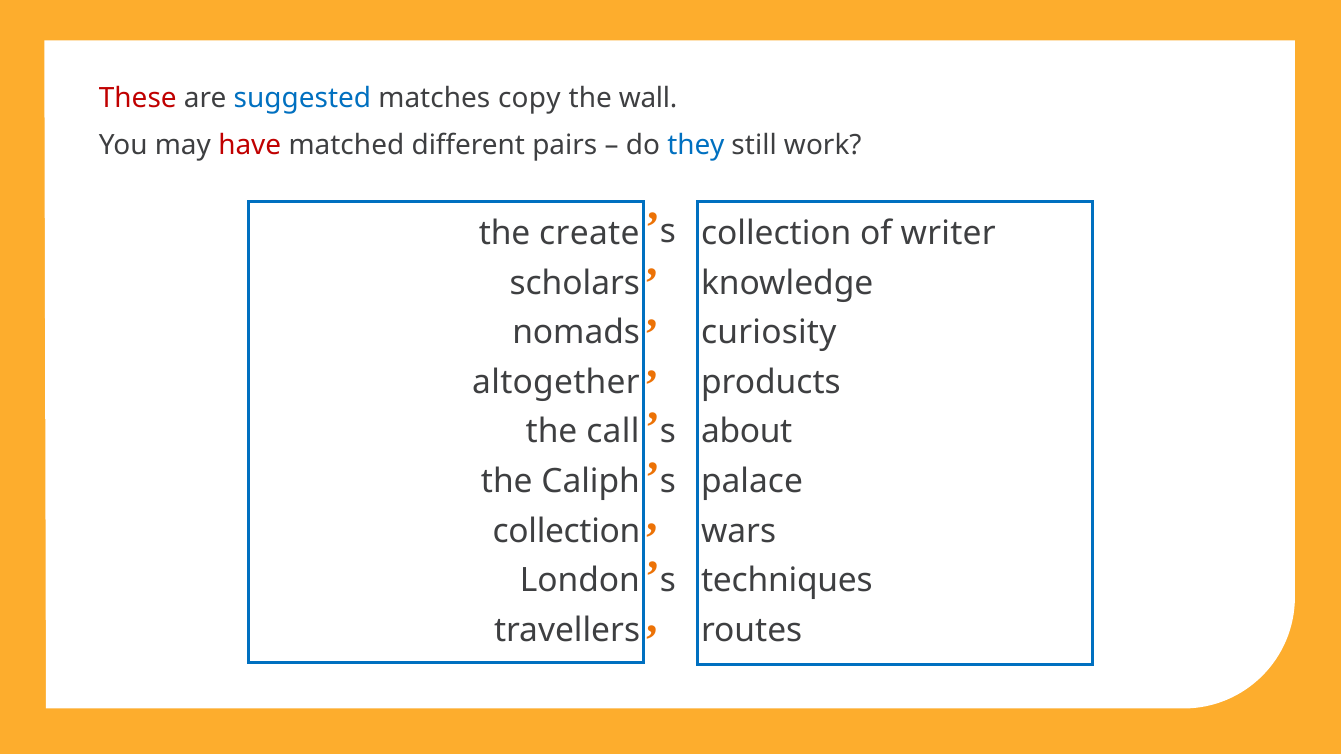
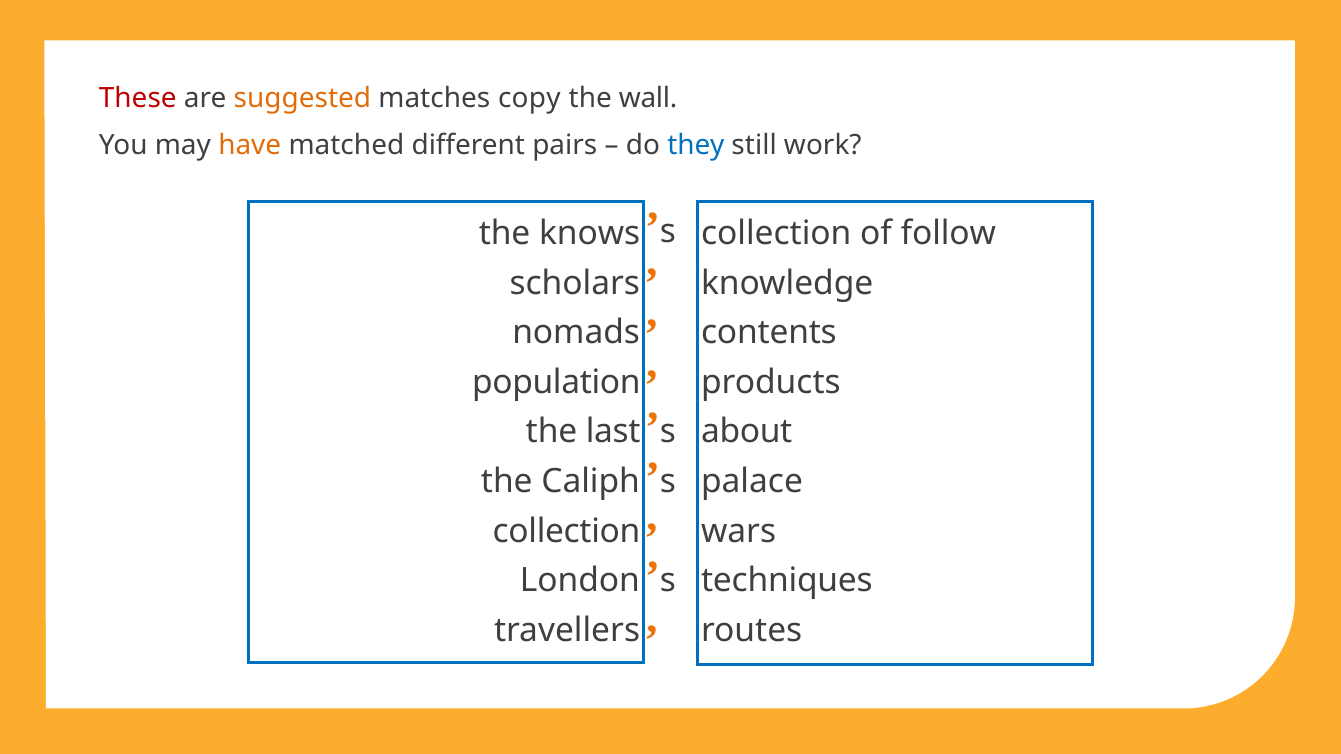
suggested colour: blue -> orange
have colour: red -> orange
create: create -> knows
writer: writer -> follow
curiosity: curiosity -> contents
altogether: altogether -> population
call: call -> last
